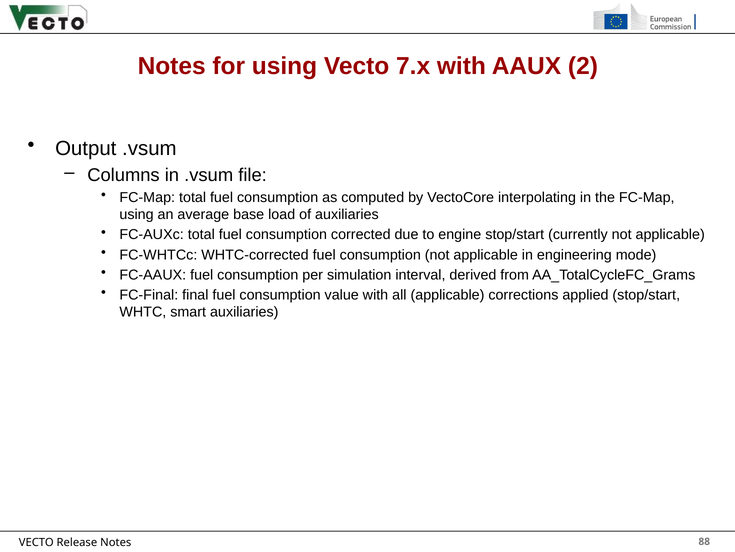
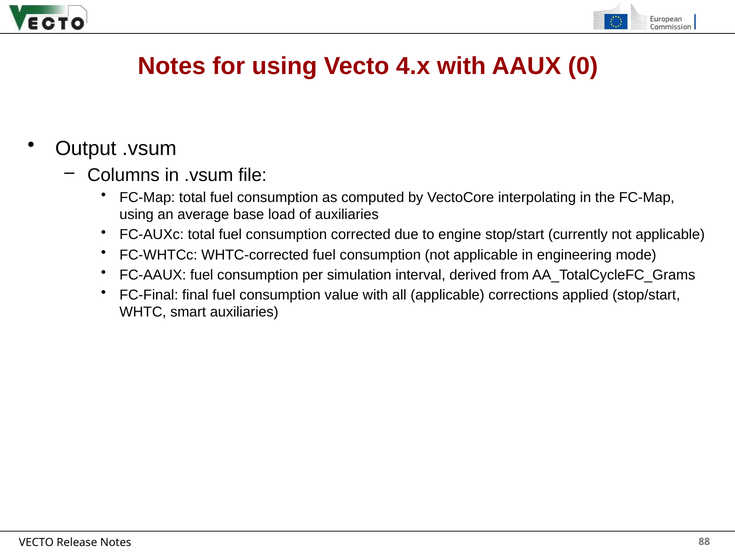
7.x: 7.x -> 4.x
2: 2 -> 0
